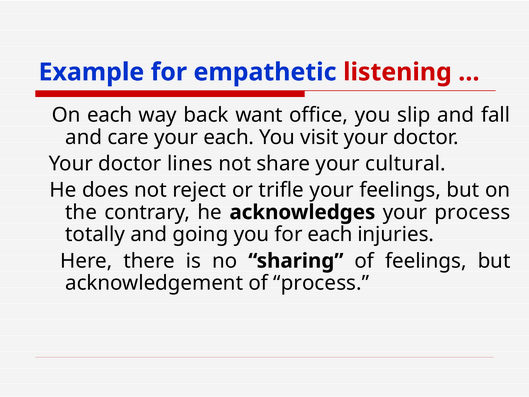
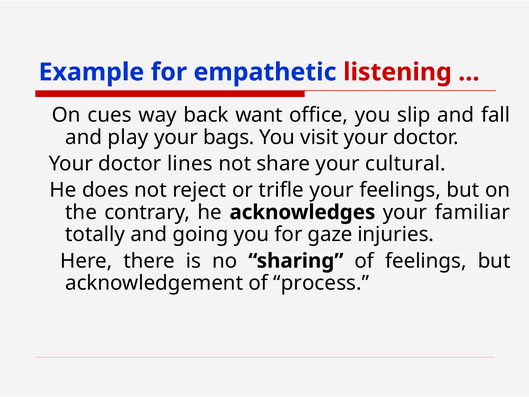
On each: each -> cues
care: care -> play
your each: each -> bags
your process: process -> familiar
for each: each -> gaze
